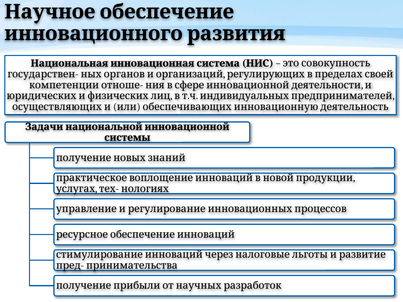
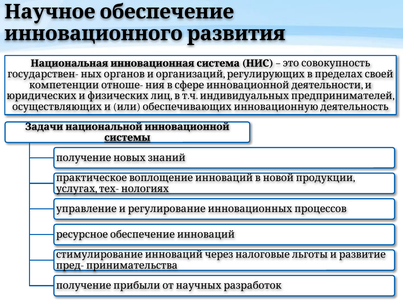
системы underline: none -> present
